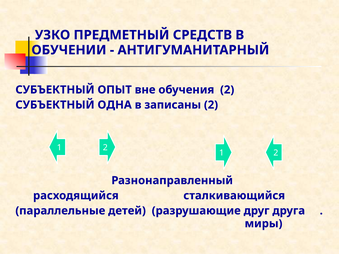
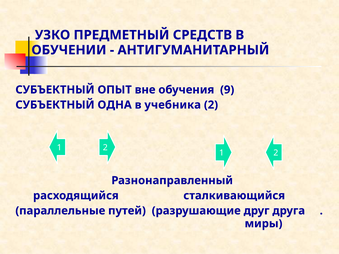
обучения 2: 2 -> 9
записаны: записаны -> учебника
детей: детей -> путей
